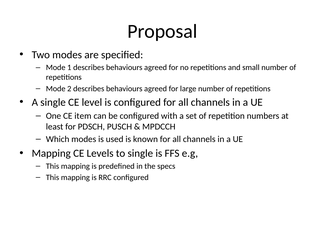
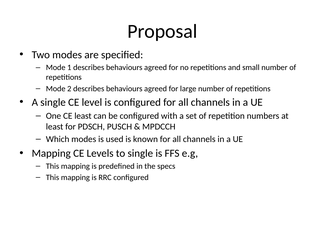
CE item: item -> least
